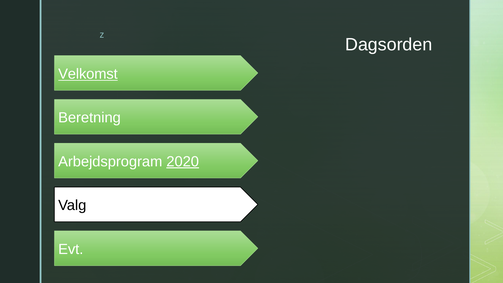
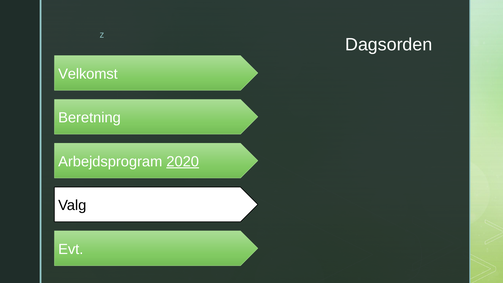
Velkomst underline: present -> none
